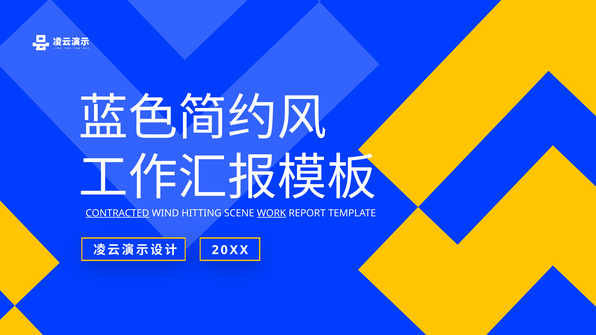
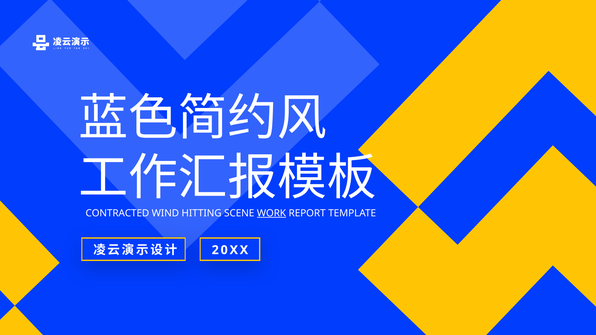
CONTRACTED underline: present -> none
